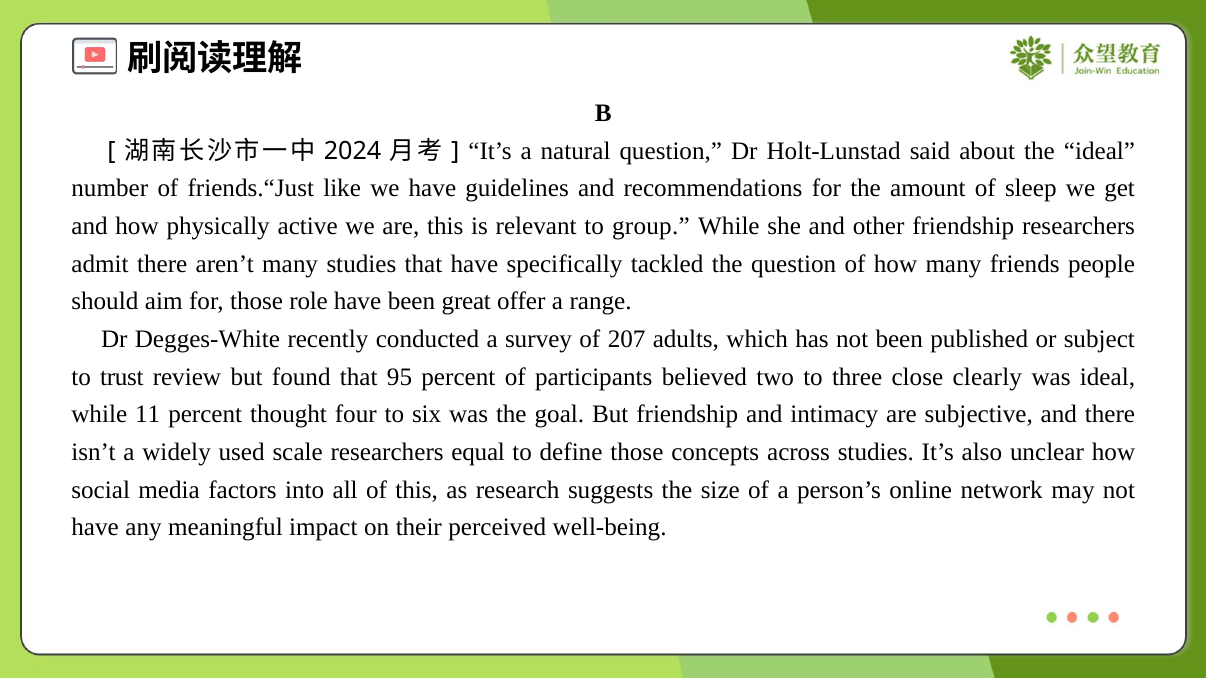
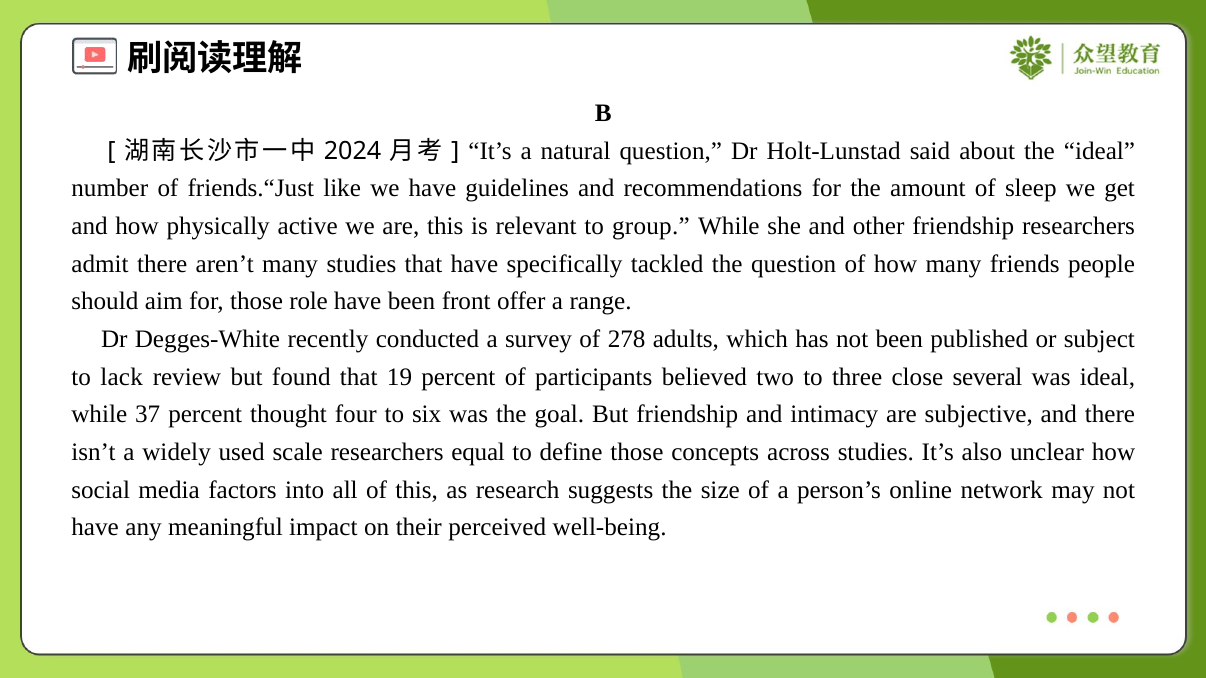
great: great -> front
207: 207 -> 278
trust: trust -> lack
95: 95 -> 19
clearly: clearly -> several
11: 11 -> 37
